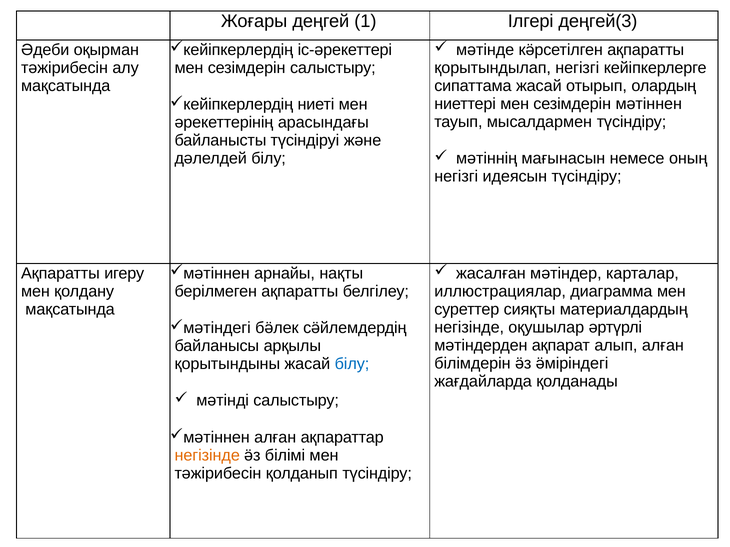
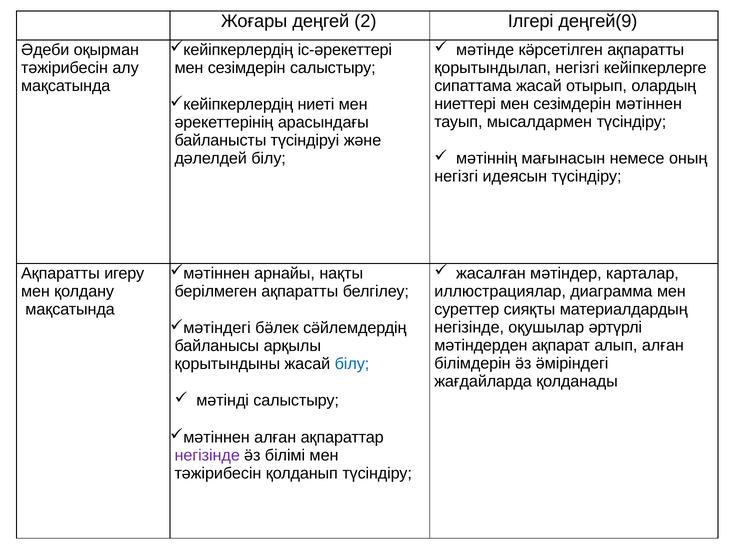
1: 1 -> 2
деңгей(3: деңгей(3 -> деңгей(9
негізінде at (207, 456) colour: orange -> purple
